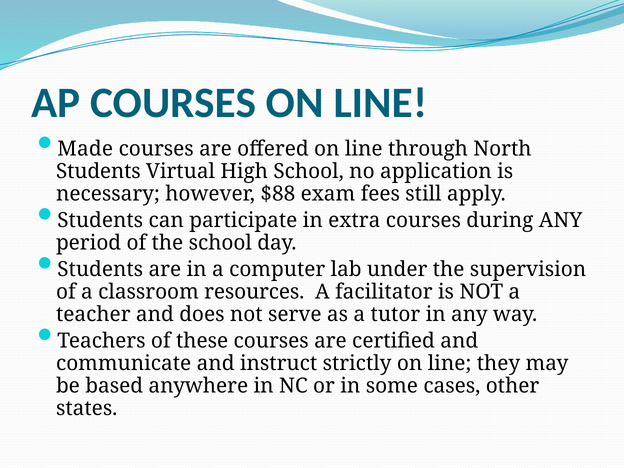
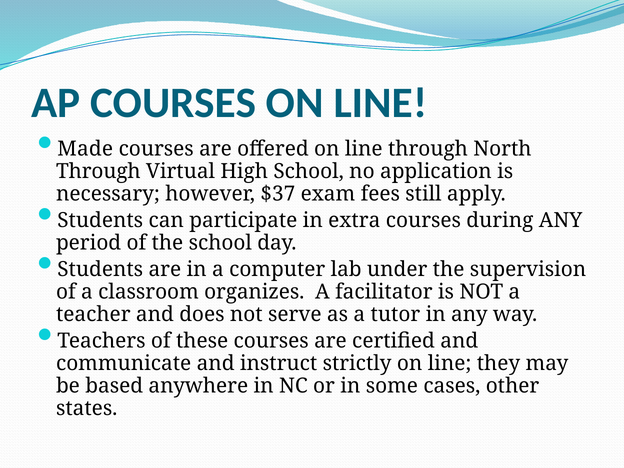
Students at (98, 172): Students -> Through
$88: $88 -> $37
resources: resources -> organizes
